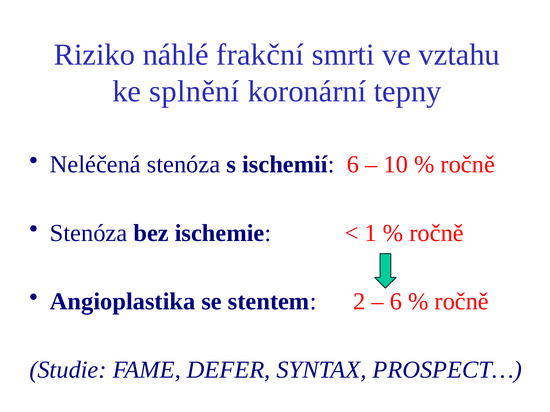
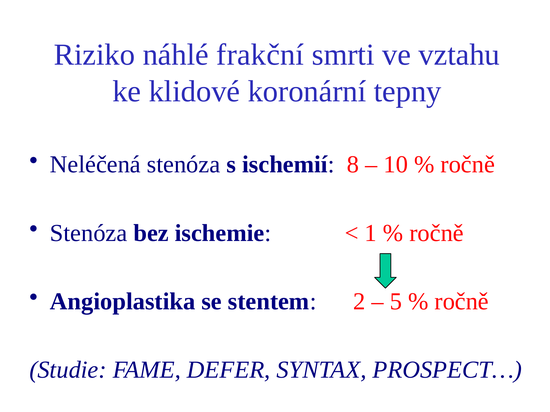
splnění: splnění -> klidové
ischemií 6: 6 -> 8
6 at (396, 302): 6 -> 5
